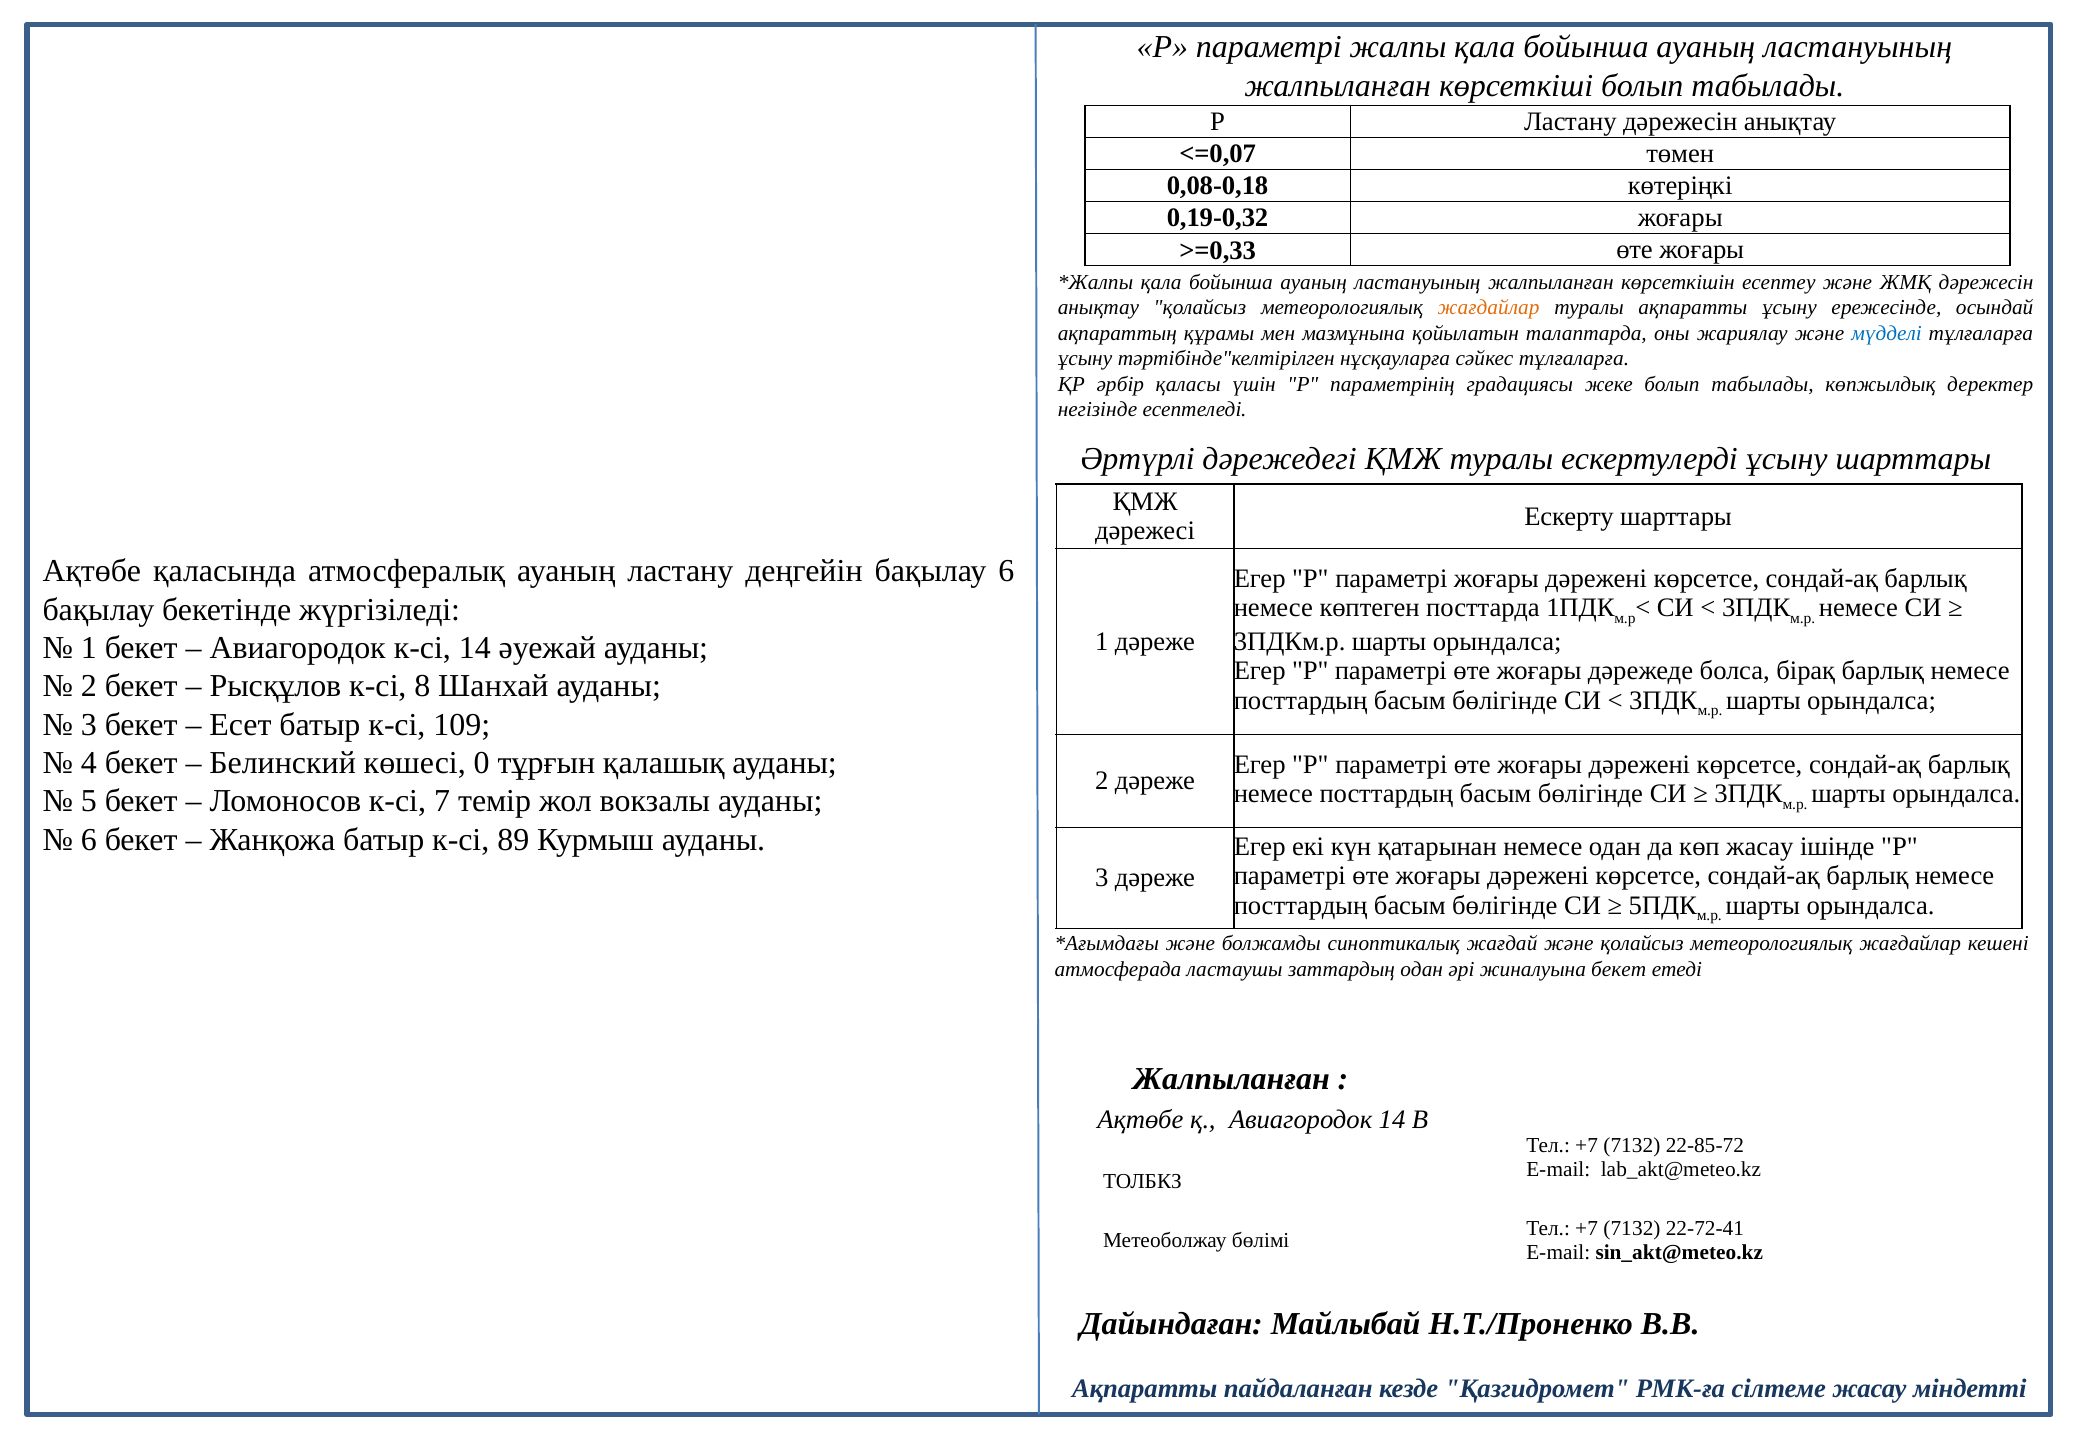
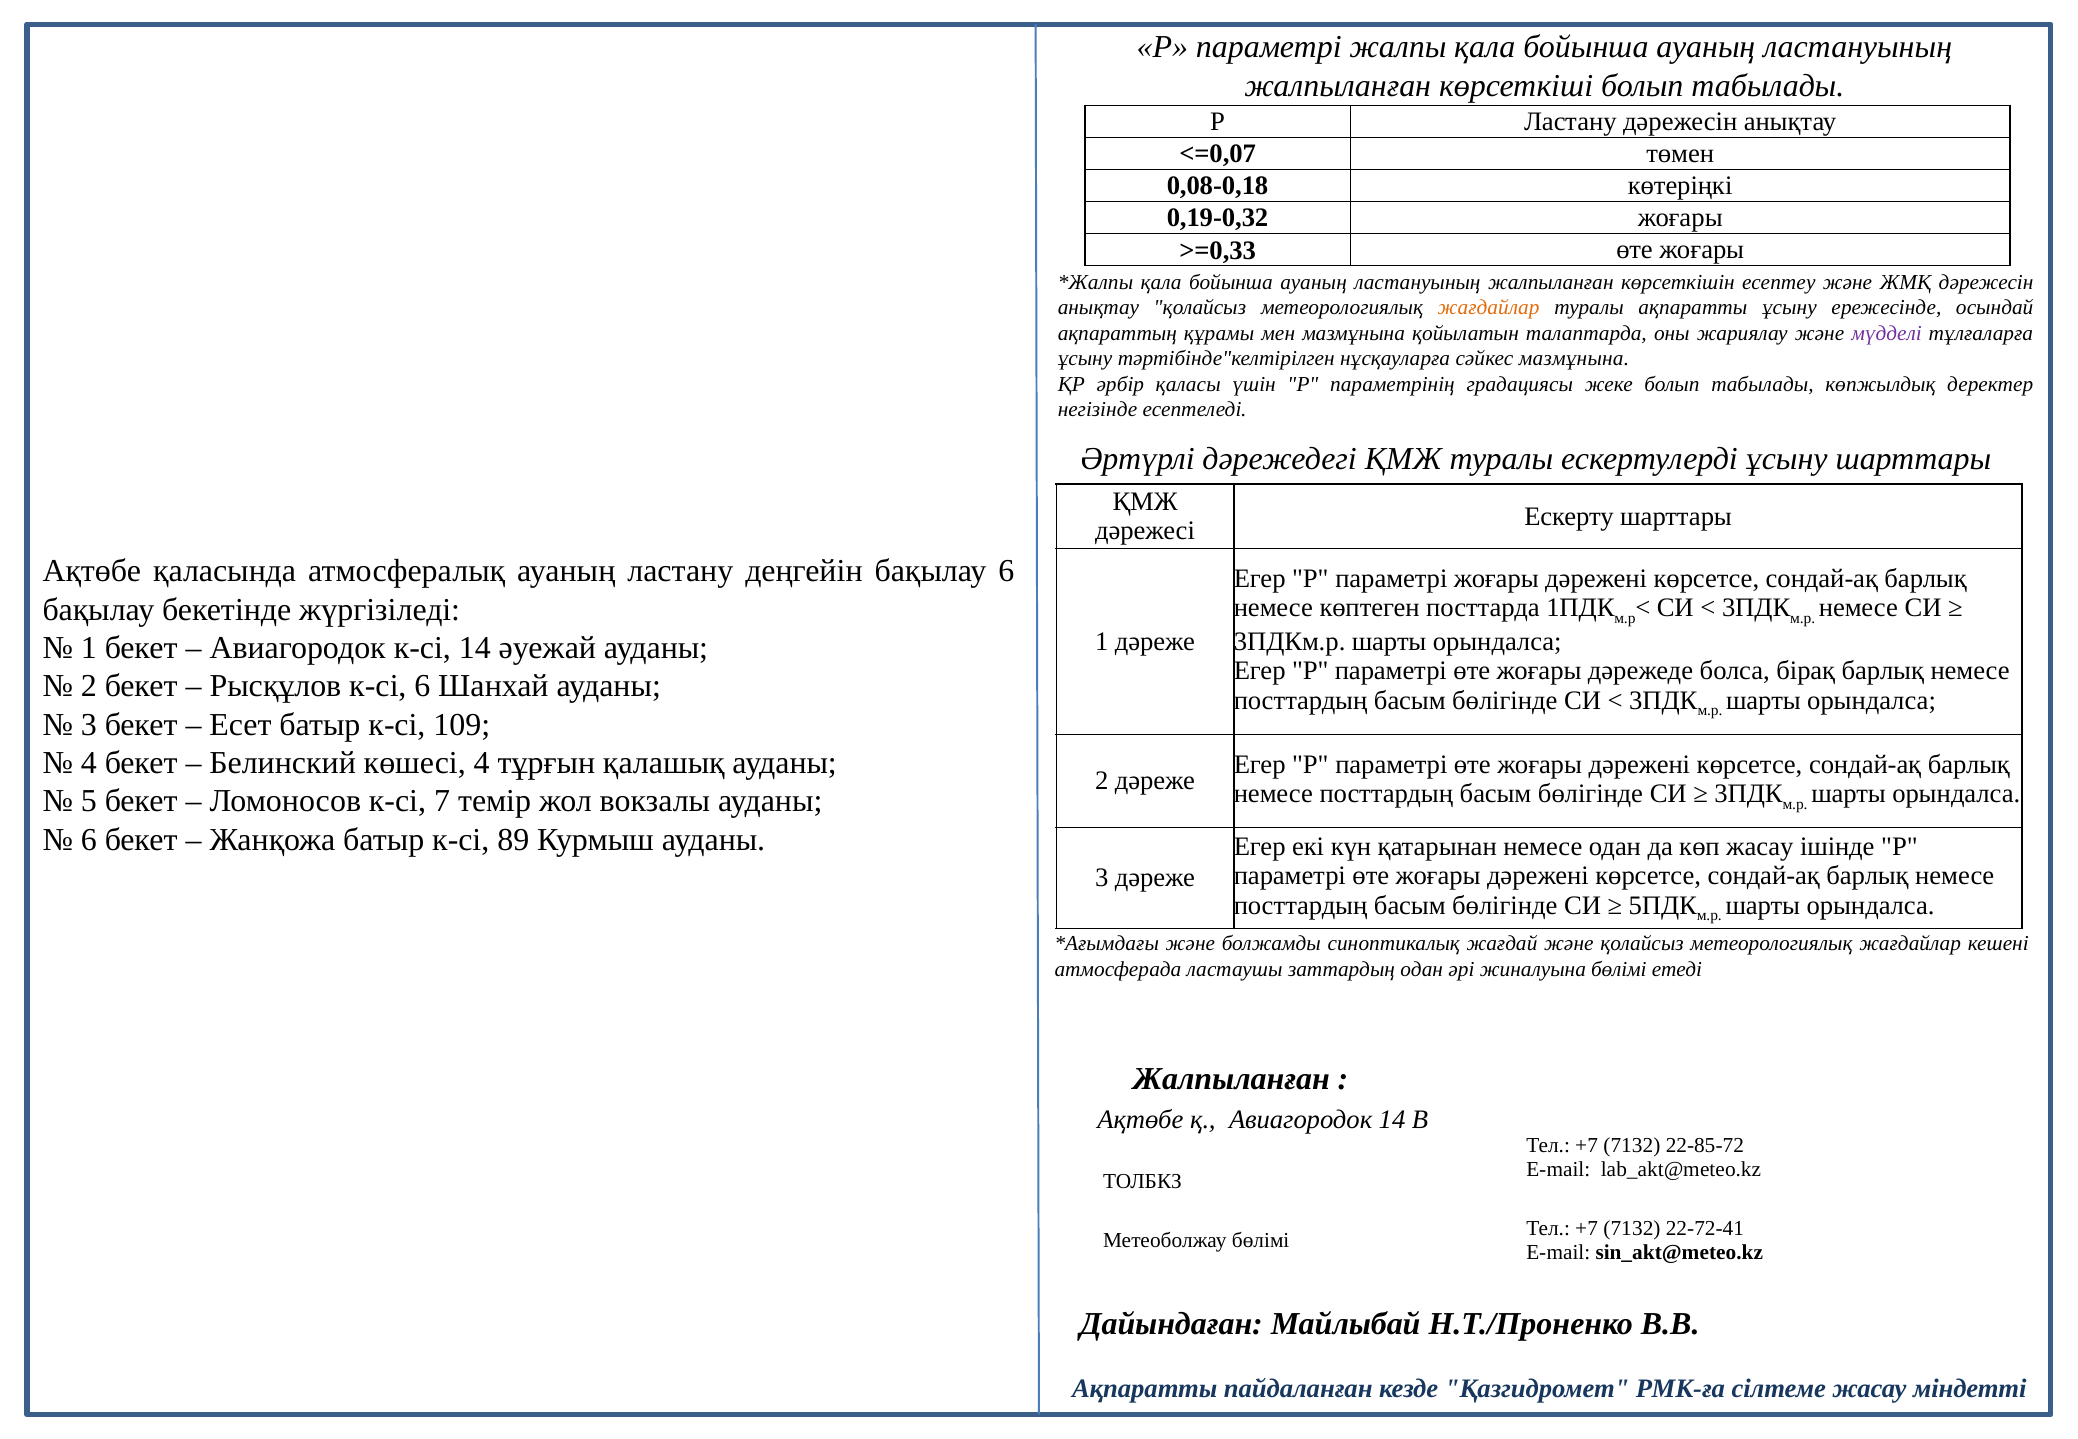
мүдделі colour: blue -> purple
сәйкес тұлғаларға: тұлғаларға -> мазмұнына
к-сі 8: 8 -> 6
көшесі 0: 0 -> 4
жиналуына бекет: бекет -> бөлімі
